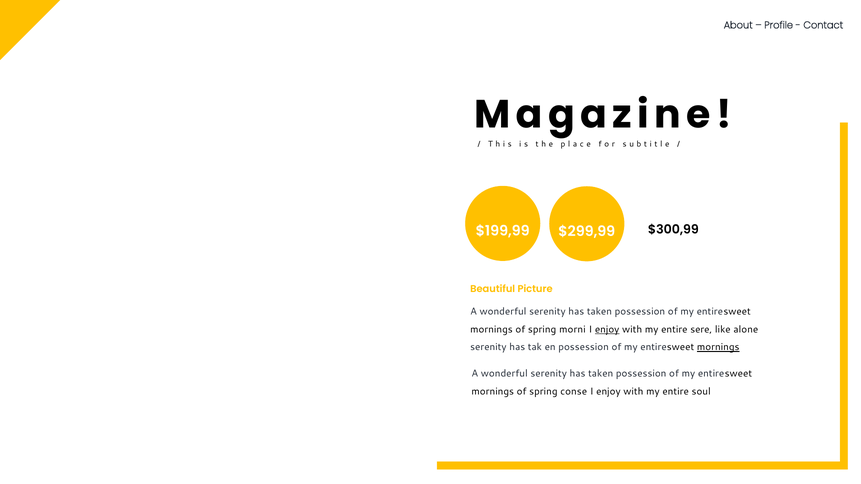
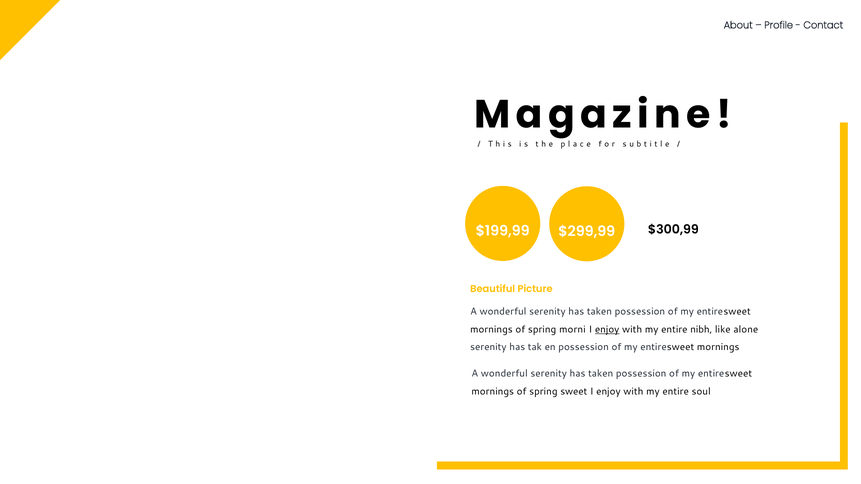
sere: sere -> nibh
mornings at (718, 347) underline: present -> none
conse: conse -> sweet
